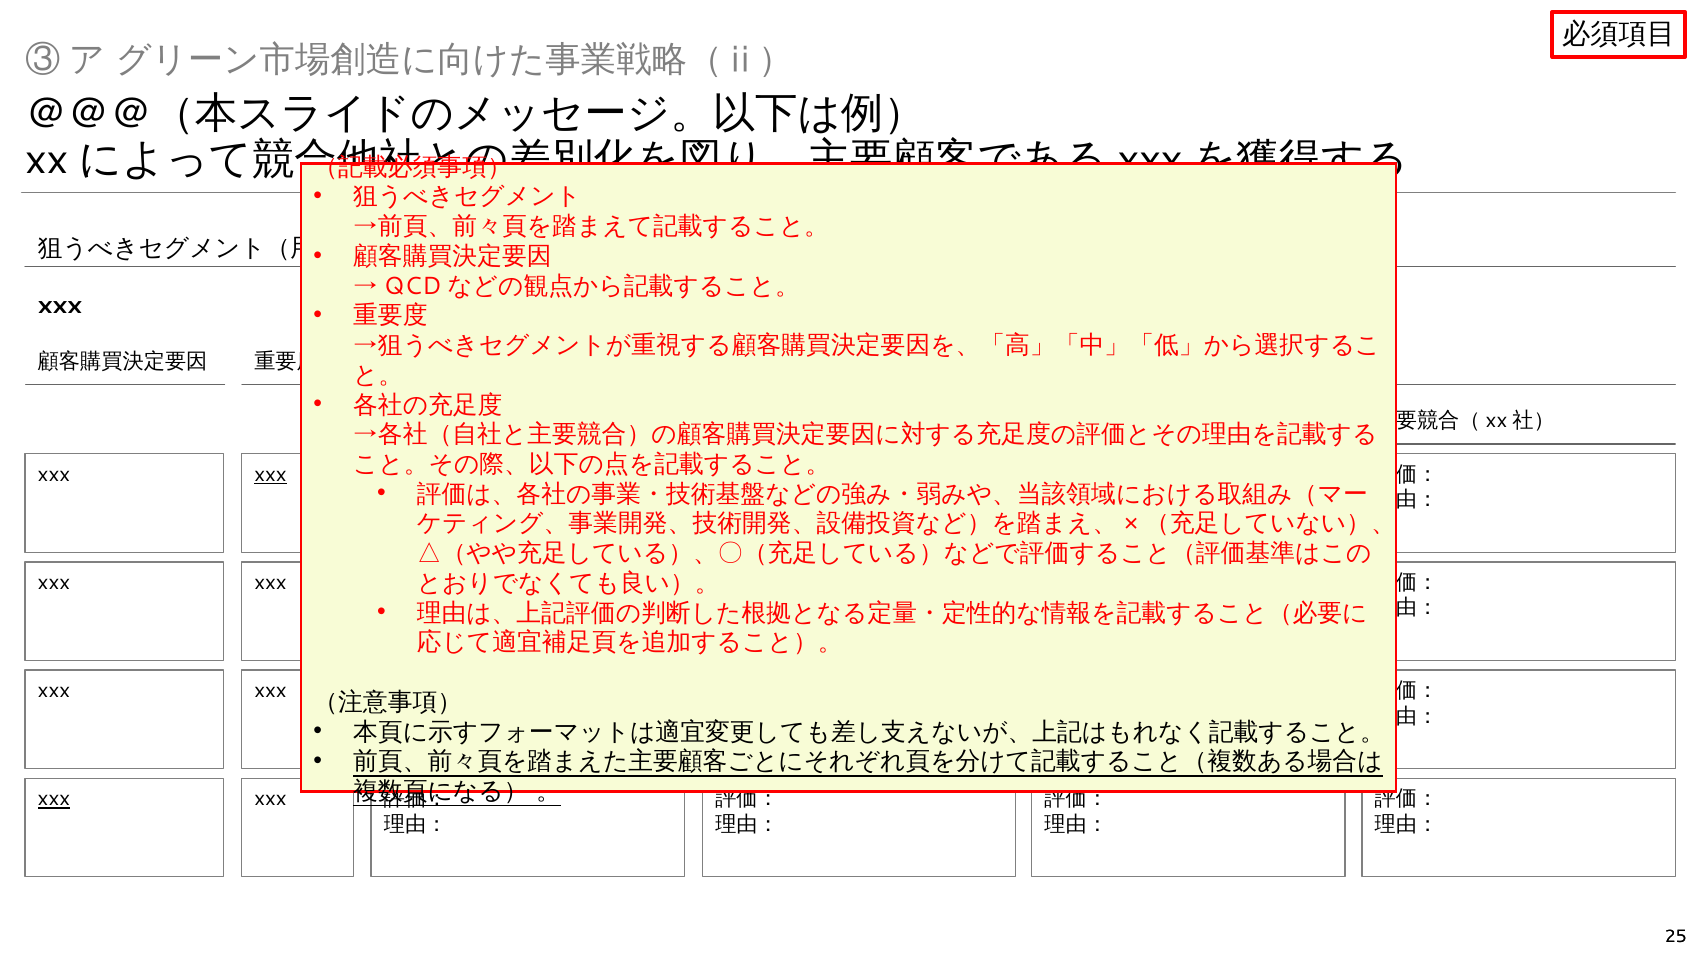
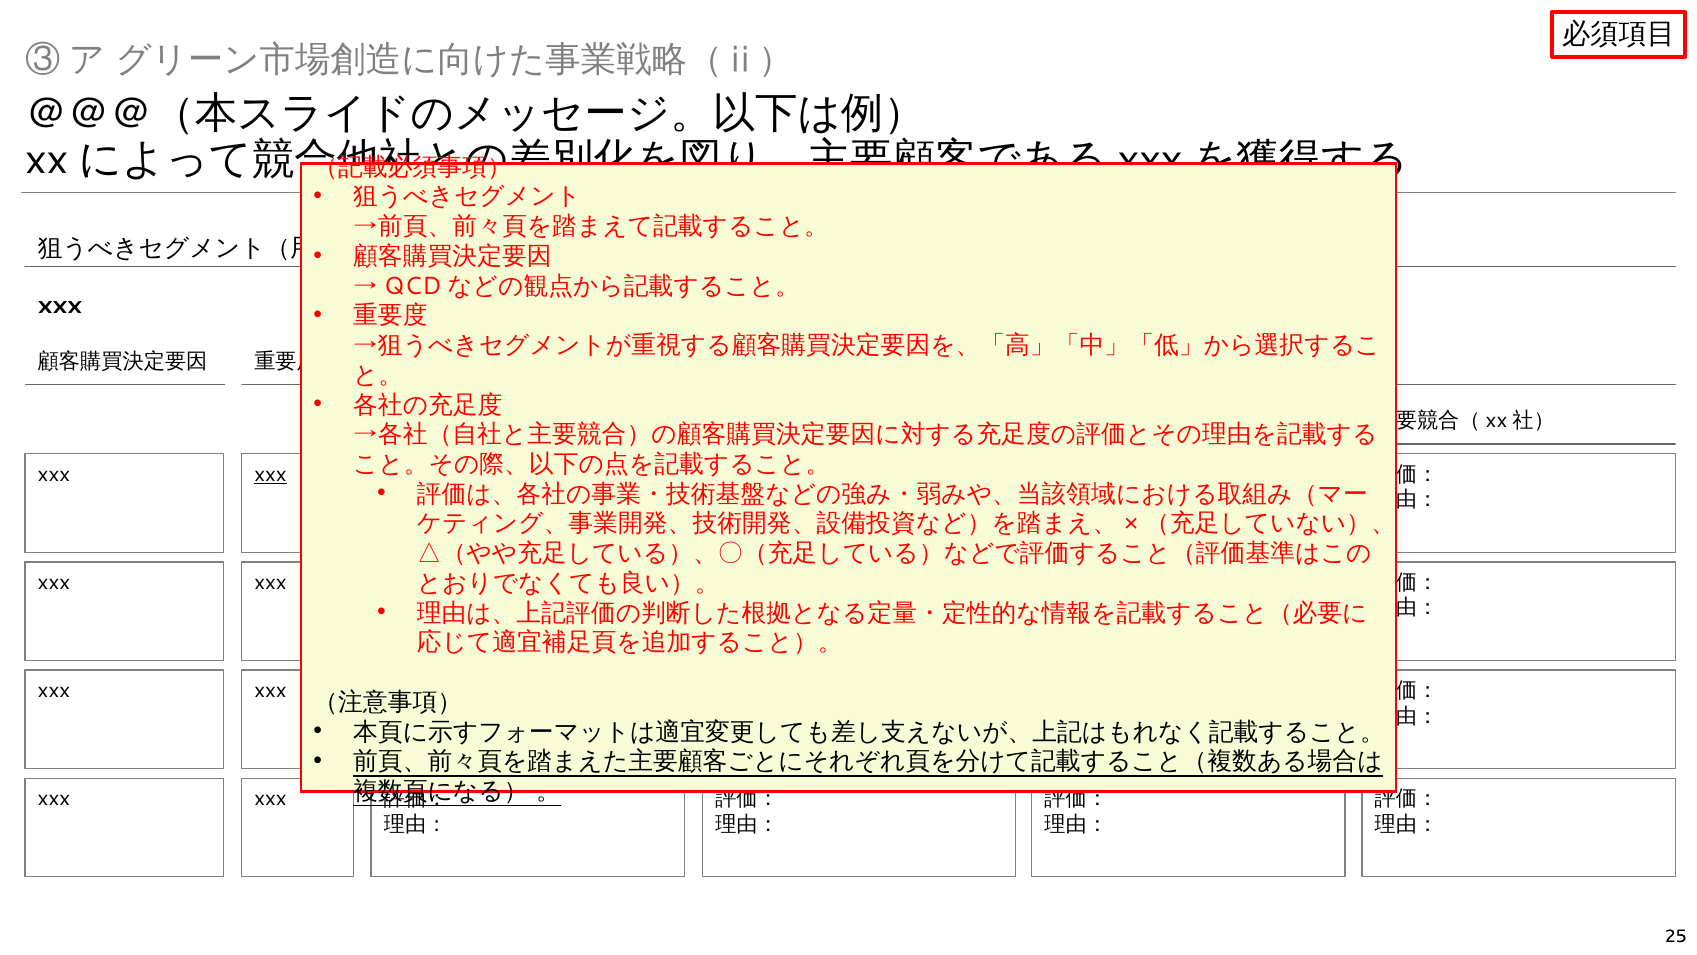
xxx at (54, 798) underline: present -> none
